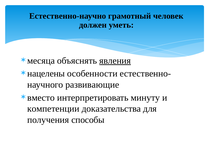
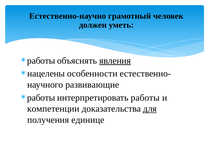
месяца at (41, 61): месяца -> работы
вместо at (41, 98): вместо -> работы
интерпретировать минуту: минуту -> работы
для underline: none -> present
способы: способы -> единице
